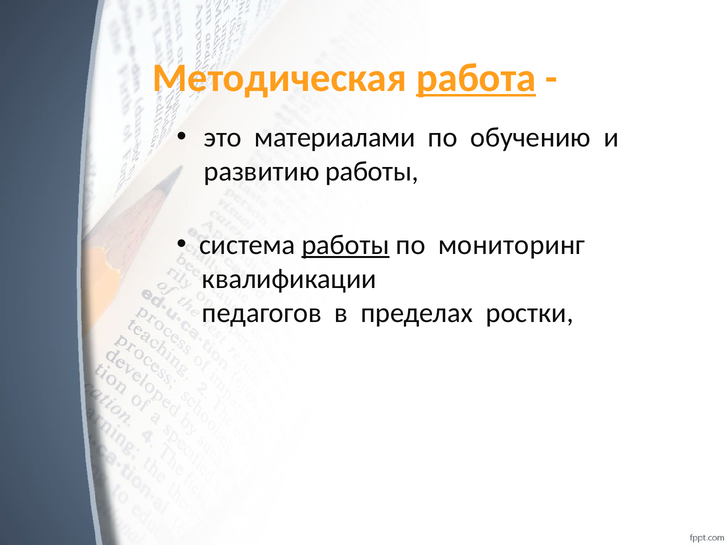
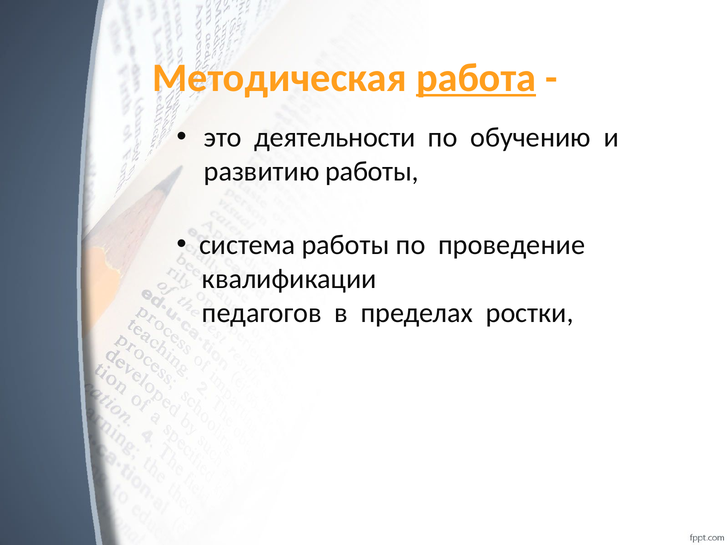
материалами: материалами -> деятельности
работы at (346, 245) underline: present -> none
мониторинг: мониторинг -> проведение
